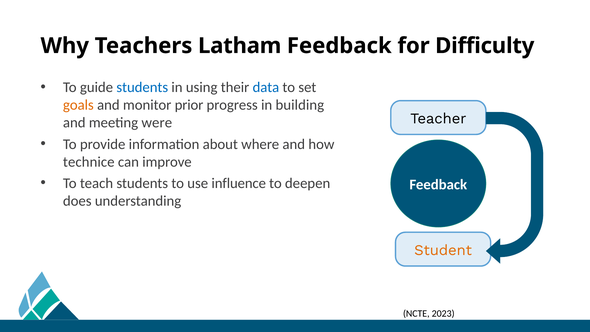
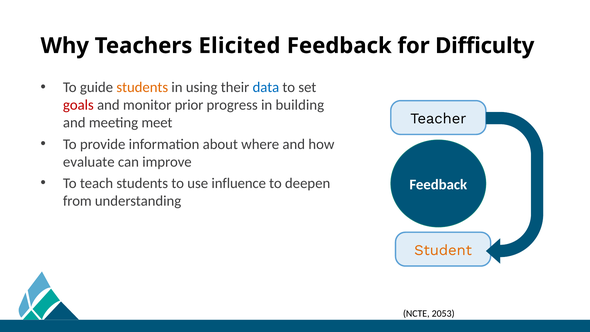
Latham: Latham -> Elicited
students at (142, 87) colour: blue -> orange
goals colour: orange -> red
were: were -> meet
technice: technice -> evaluate
does: does -> from
2023: 2023 -> 2053
